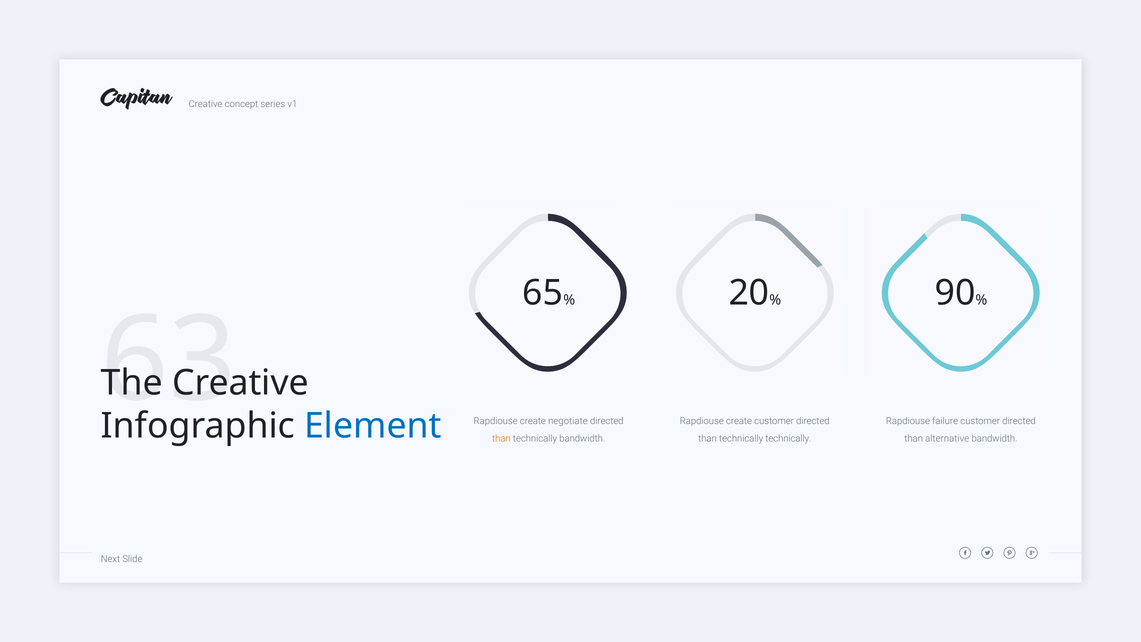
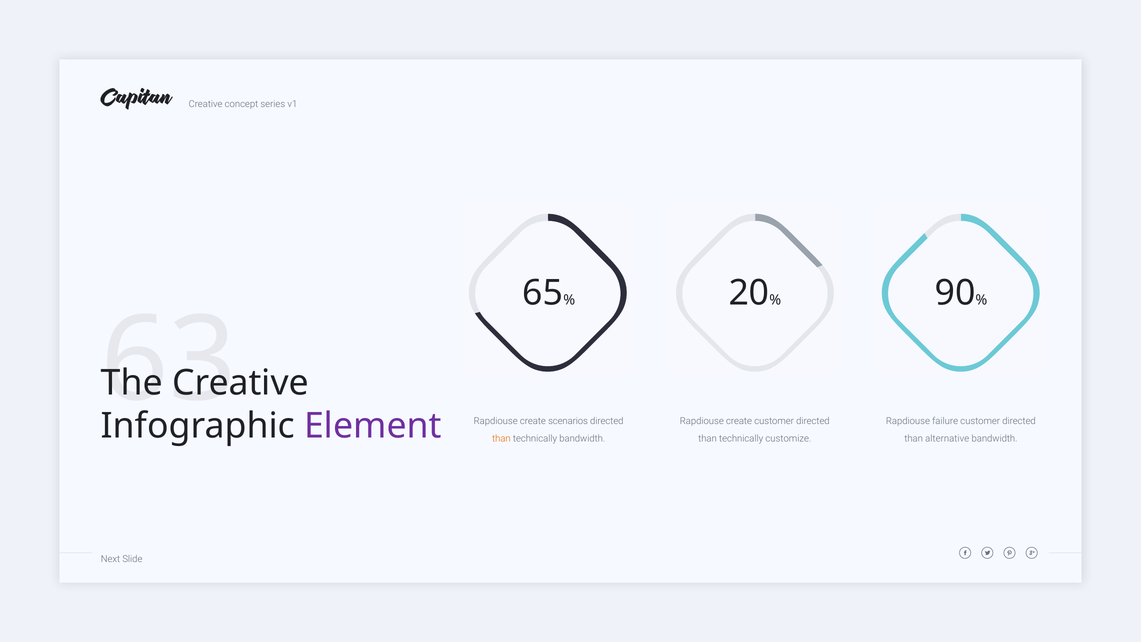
Element colour: blue -> purple
negotiate: negotiate -> scenarios
technically technically: technically -> customize
